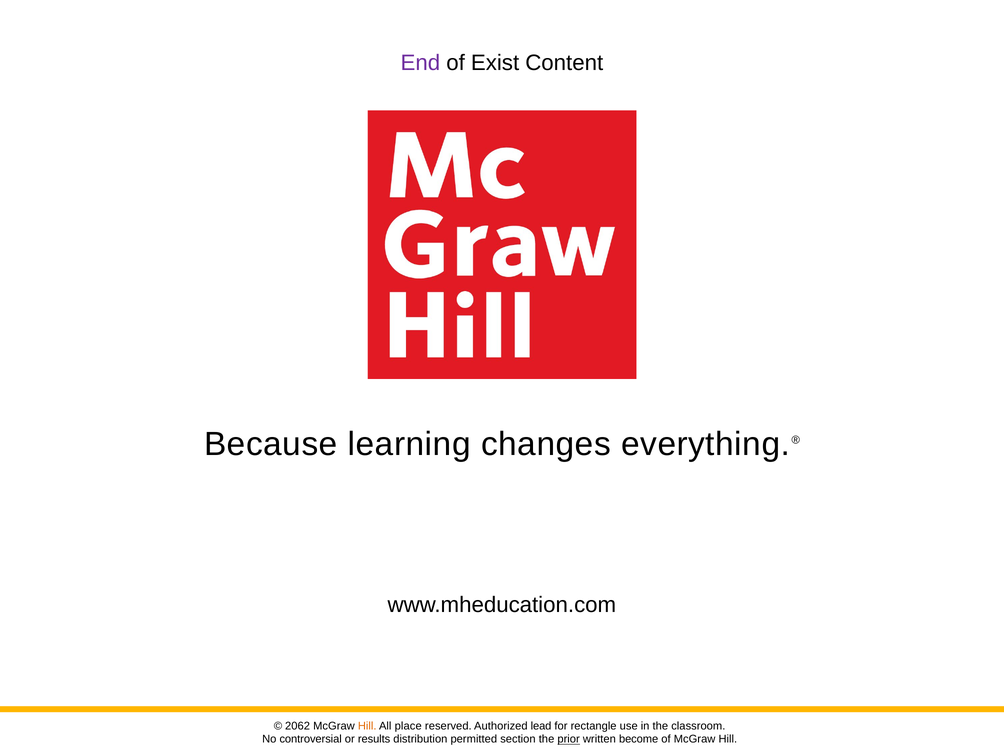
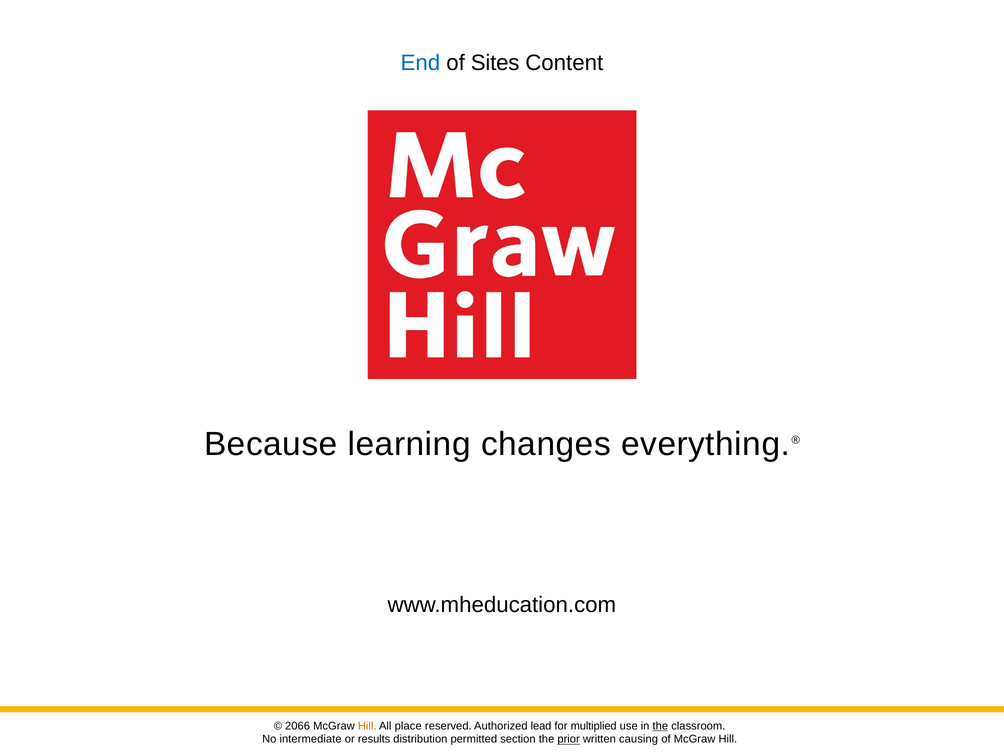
End colour: purple -> blue
Exist: Exist -> Sites
2062: 2062 -> 2066
rectangle: rectangle -> multiplied
the at (660, 726) underline: none -> present
controversial: controversial -> intermediate
become: become -> causing
